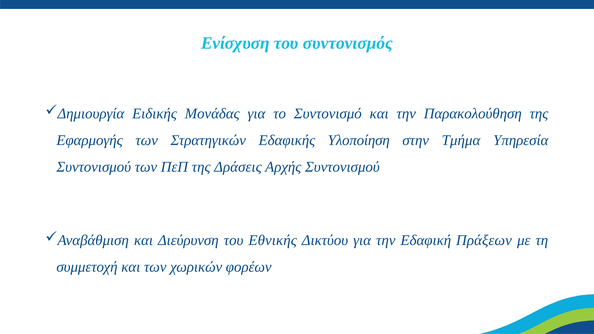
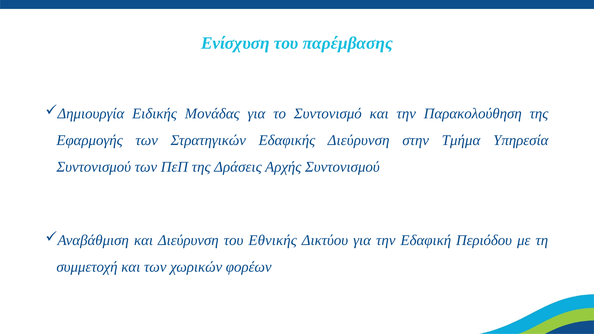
συντονισμός: συντονισμός -> παρέμβασης
Εδαφικής Υλοποίηση: Υλοποίηση -> Διεύρυνση
Πράξεων: Πράξεων -> Περιόδου
